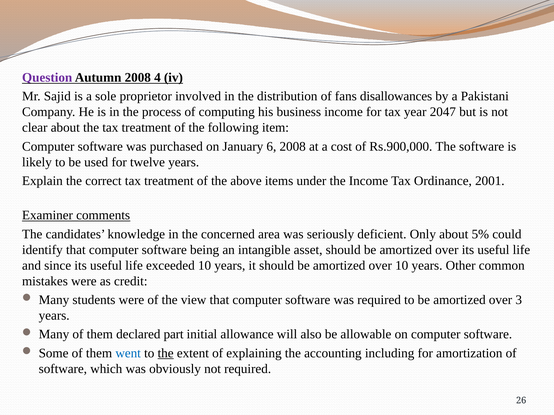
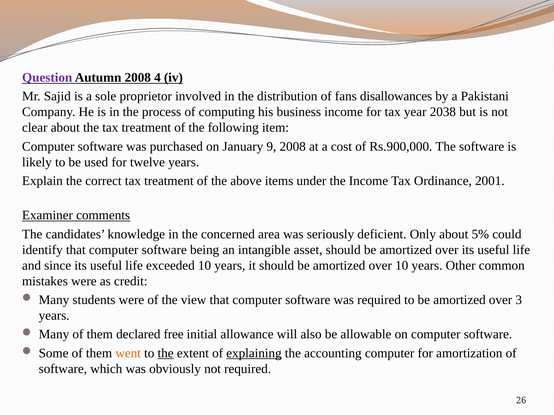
2047: 2047 -> 2038
6: 6 -> 9
part: part -> free
went colour: blue -> orange
explaining underline: none -> present
accounting including: including -> computer
